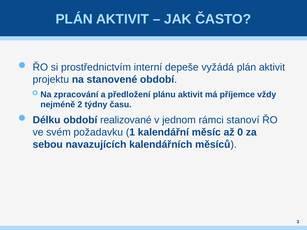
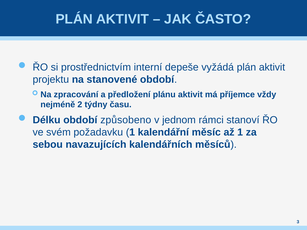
realizované: realizované -> způsobeno
až 0: 0 -> 1
